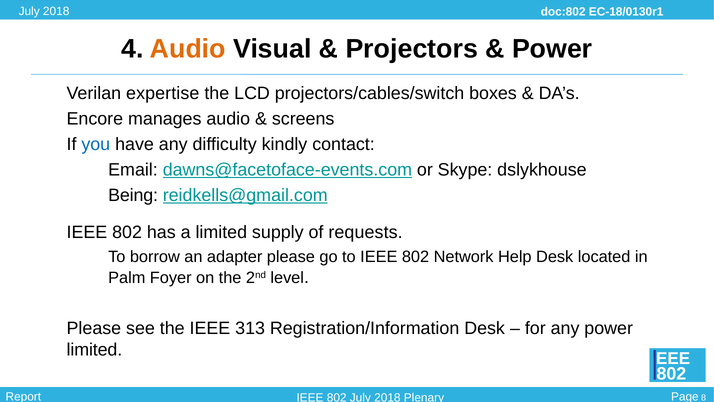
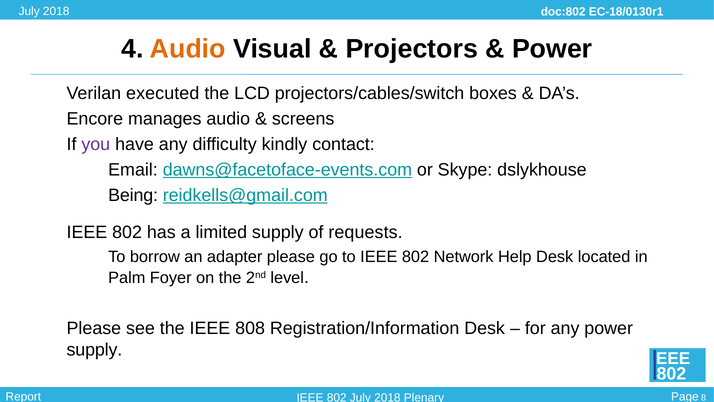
expertise: expertise -> executed
you colour: blue -> purple
313: 313 -> 808
limited at (94, 349): limited -> supply
